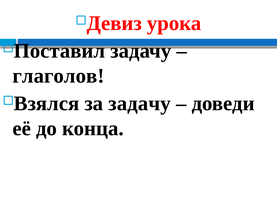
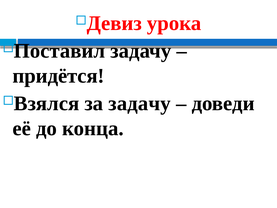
глаголов: глаголов -> придётся
